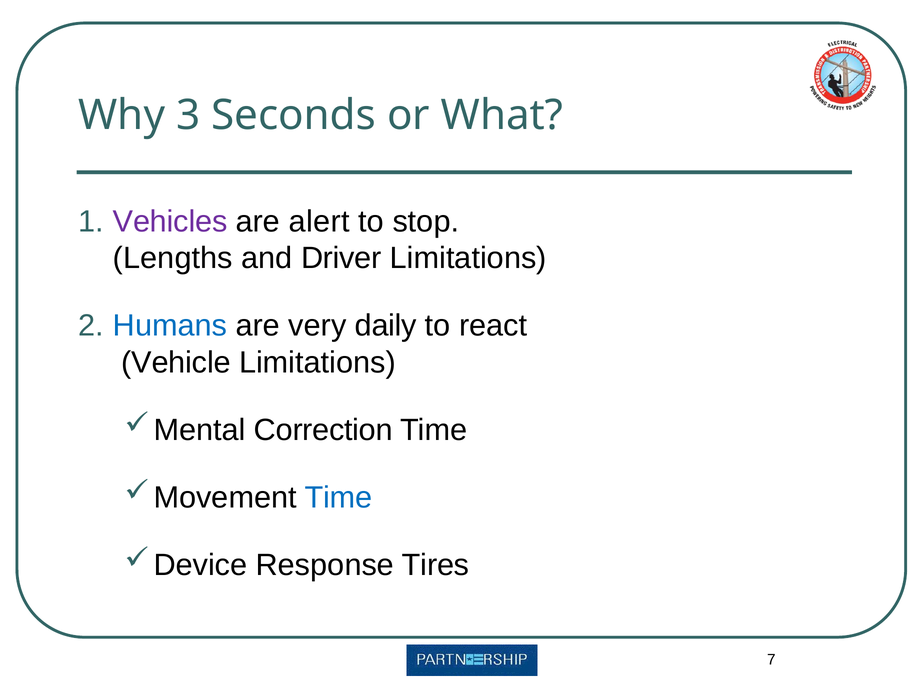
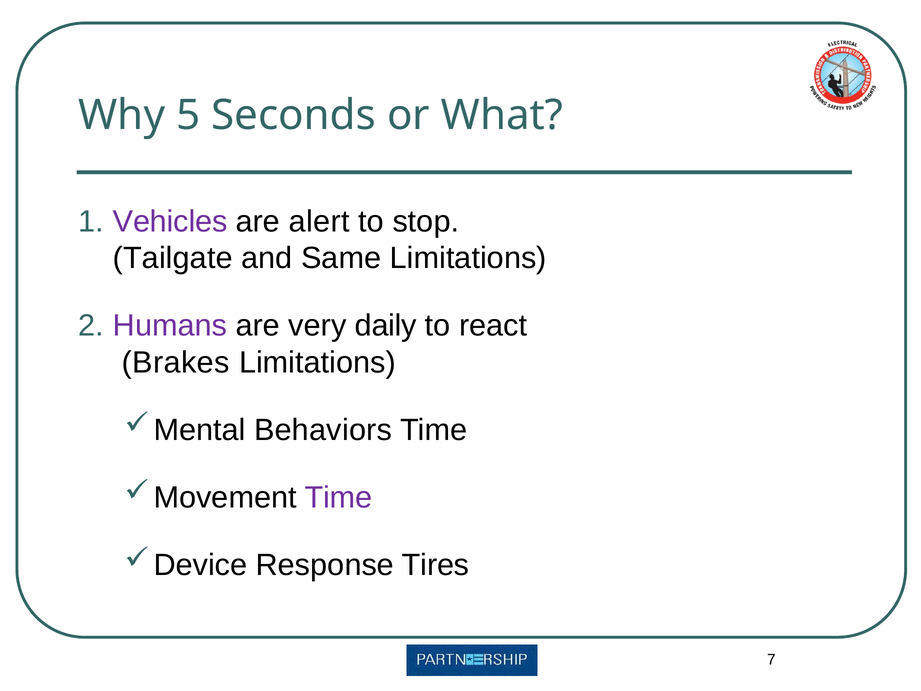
3: 3 -> 5
Lengths: Lengths -> Tailgate
Driver: Driver -> Same
Humans colour: blue -> purple
Vehicle: Vehicle -> Brakes
Correction: Correction -> Behaviors
Time at (338, 498) colour: blue -> purple
